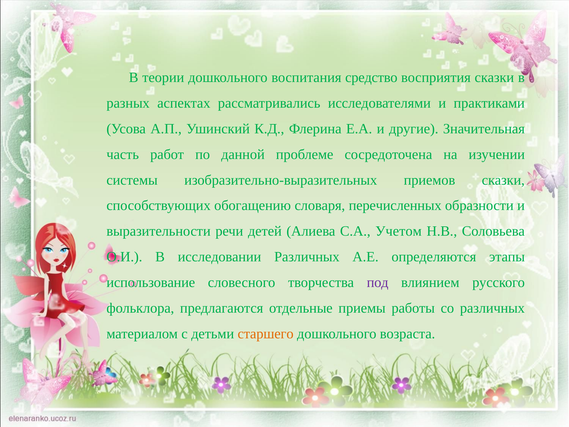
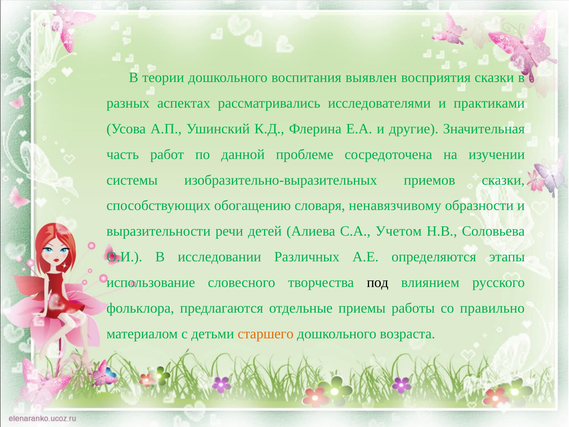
средство: средство -> выявлен
перечисленных: перечисленных -> ненавязчивому
под colour: purple -> black
со различных: различных -> правильно
